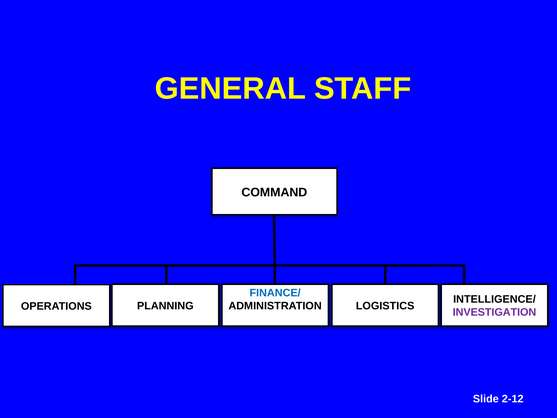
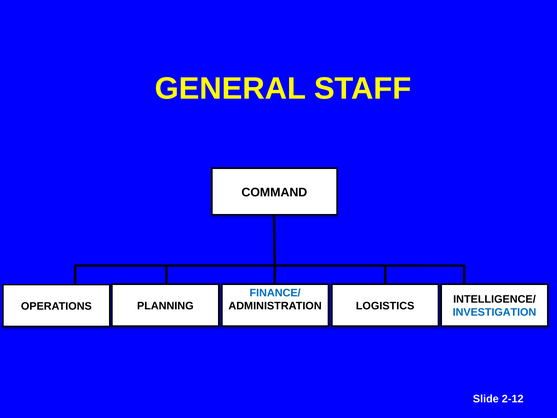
INVESTIGATION colour: purple -> blue
